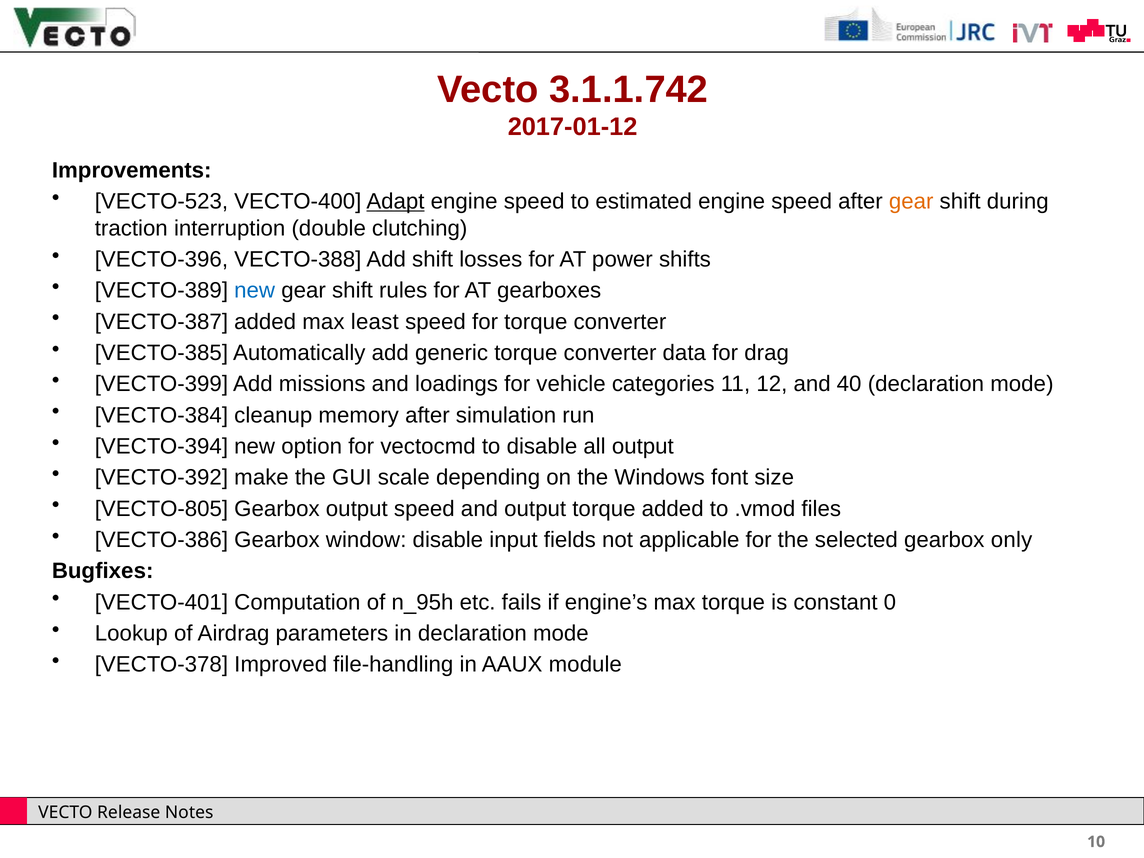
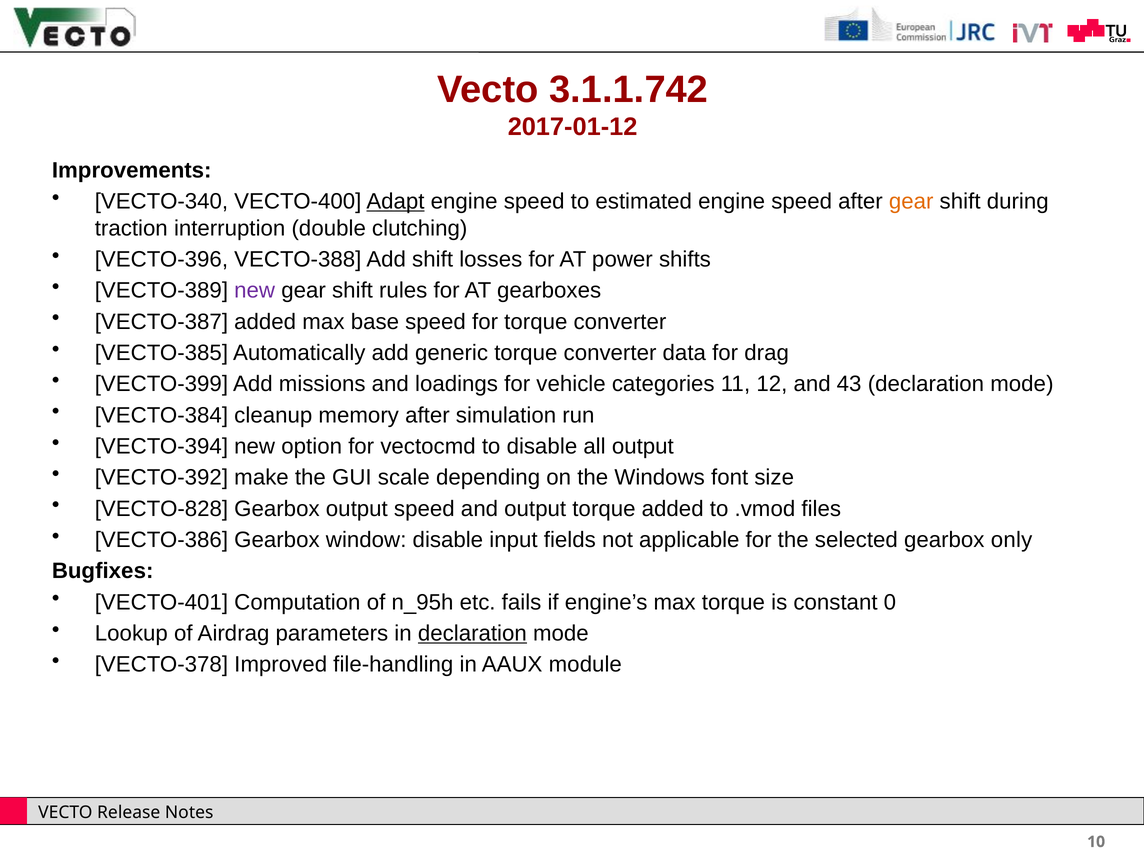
VECTO-523: VECTO-523 -> VECTO-340
new at (255, 291) colour: blue -> purple
least: least -> base
40: 40 -> 43
VECTO-805: VECTO-805 -> VECTO-828
declaration at (472, 633) underline: none -> present
